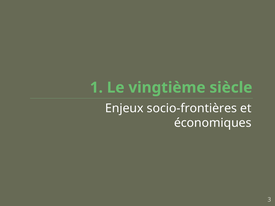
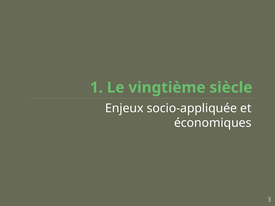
socio-frontières: socio-frontières -> socio-appliquée
